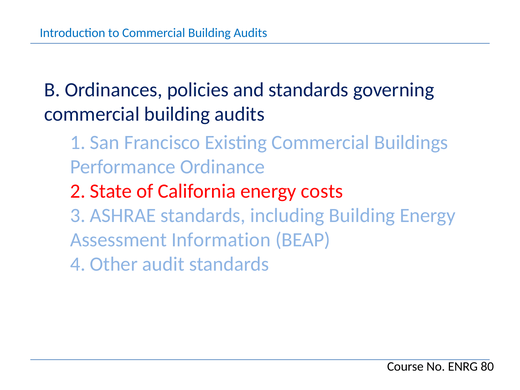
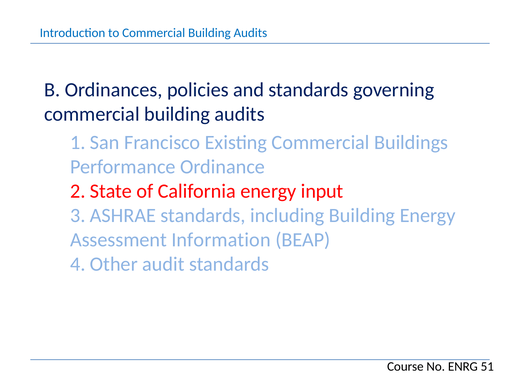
costs: costs -> input
80: 80 -> 51
